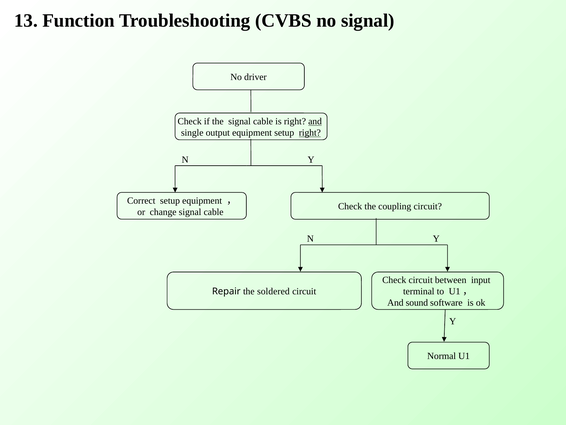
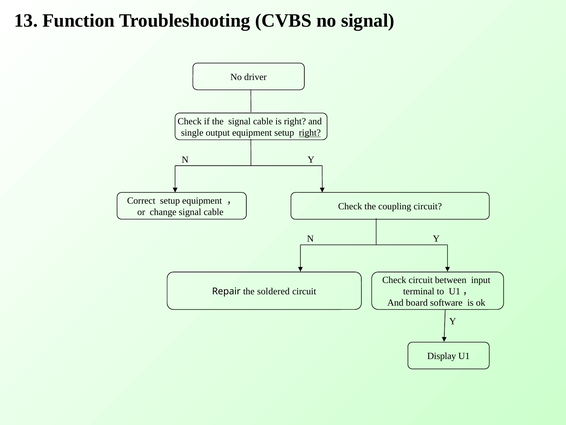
and at (315, 121) underline: present -> none
sound: sound -> board
Normal: Normal -> Display
